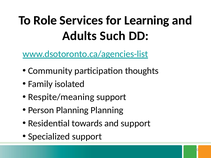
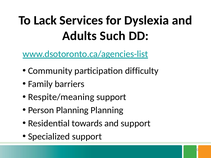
Role: Role -> Lack
Learning: Learning -> Dyslexia
thoughts: thoughts -> difficulty
isolated: isolated -> barriers
